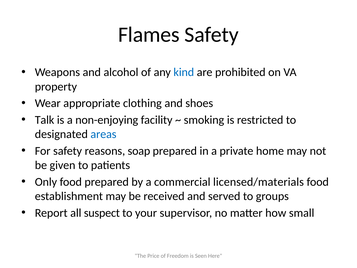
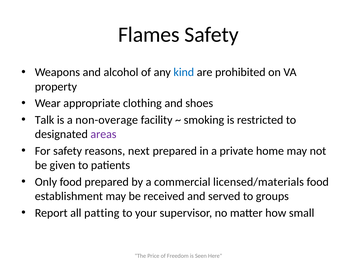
non-enjoying: non-enjoying -> non-overage
areas colour: blue -> purple
soap: soap -> next
suspect: suspect -> patting
